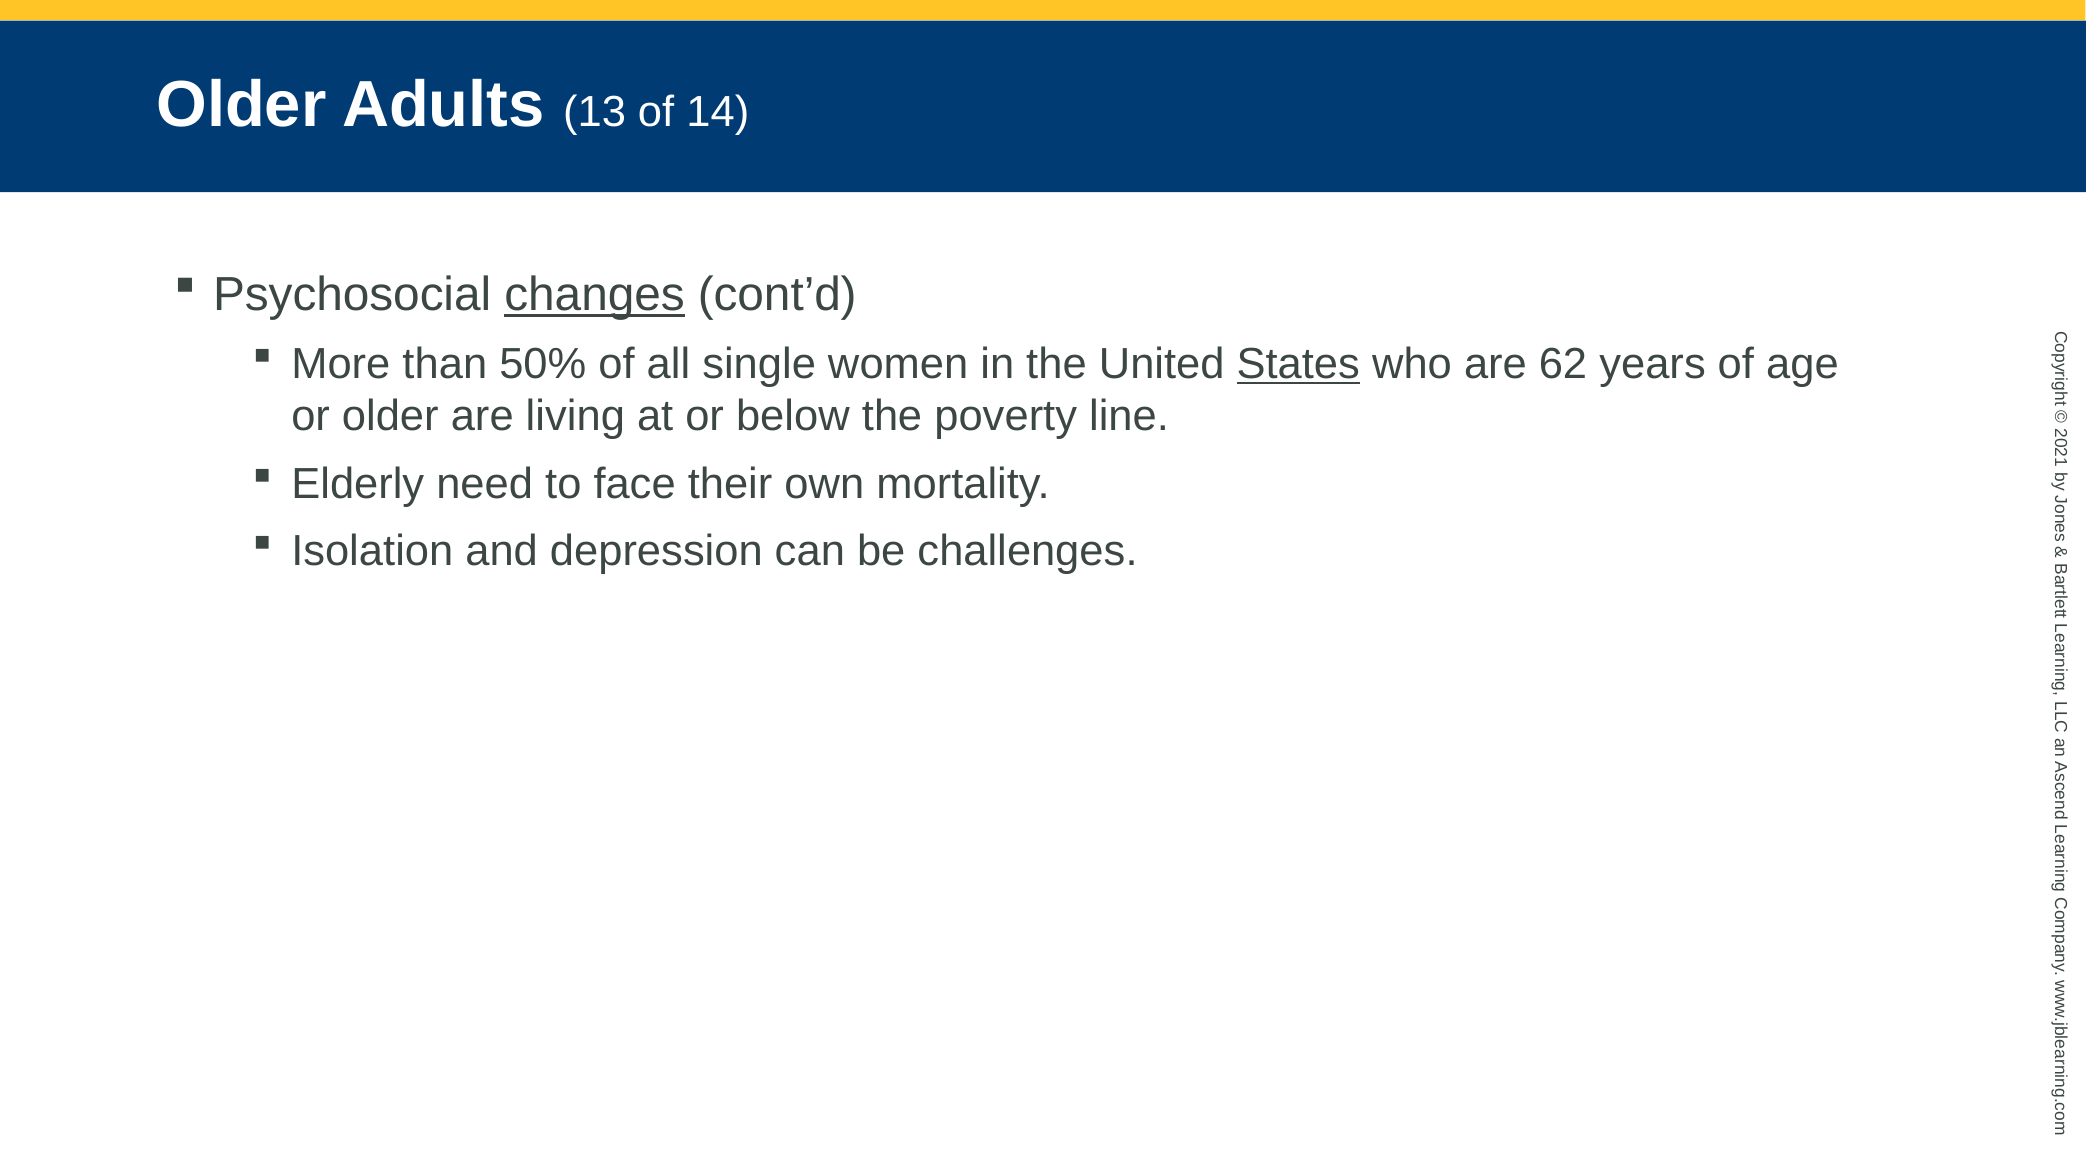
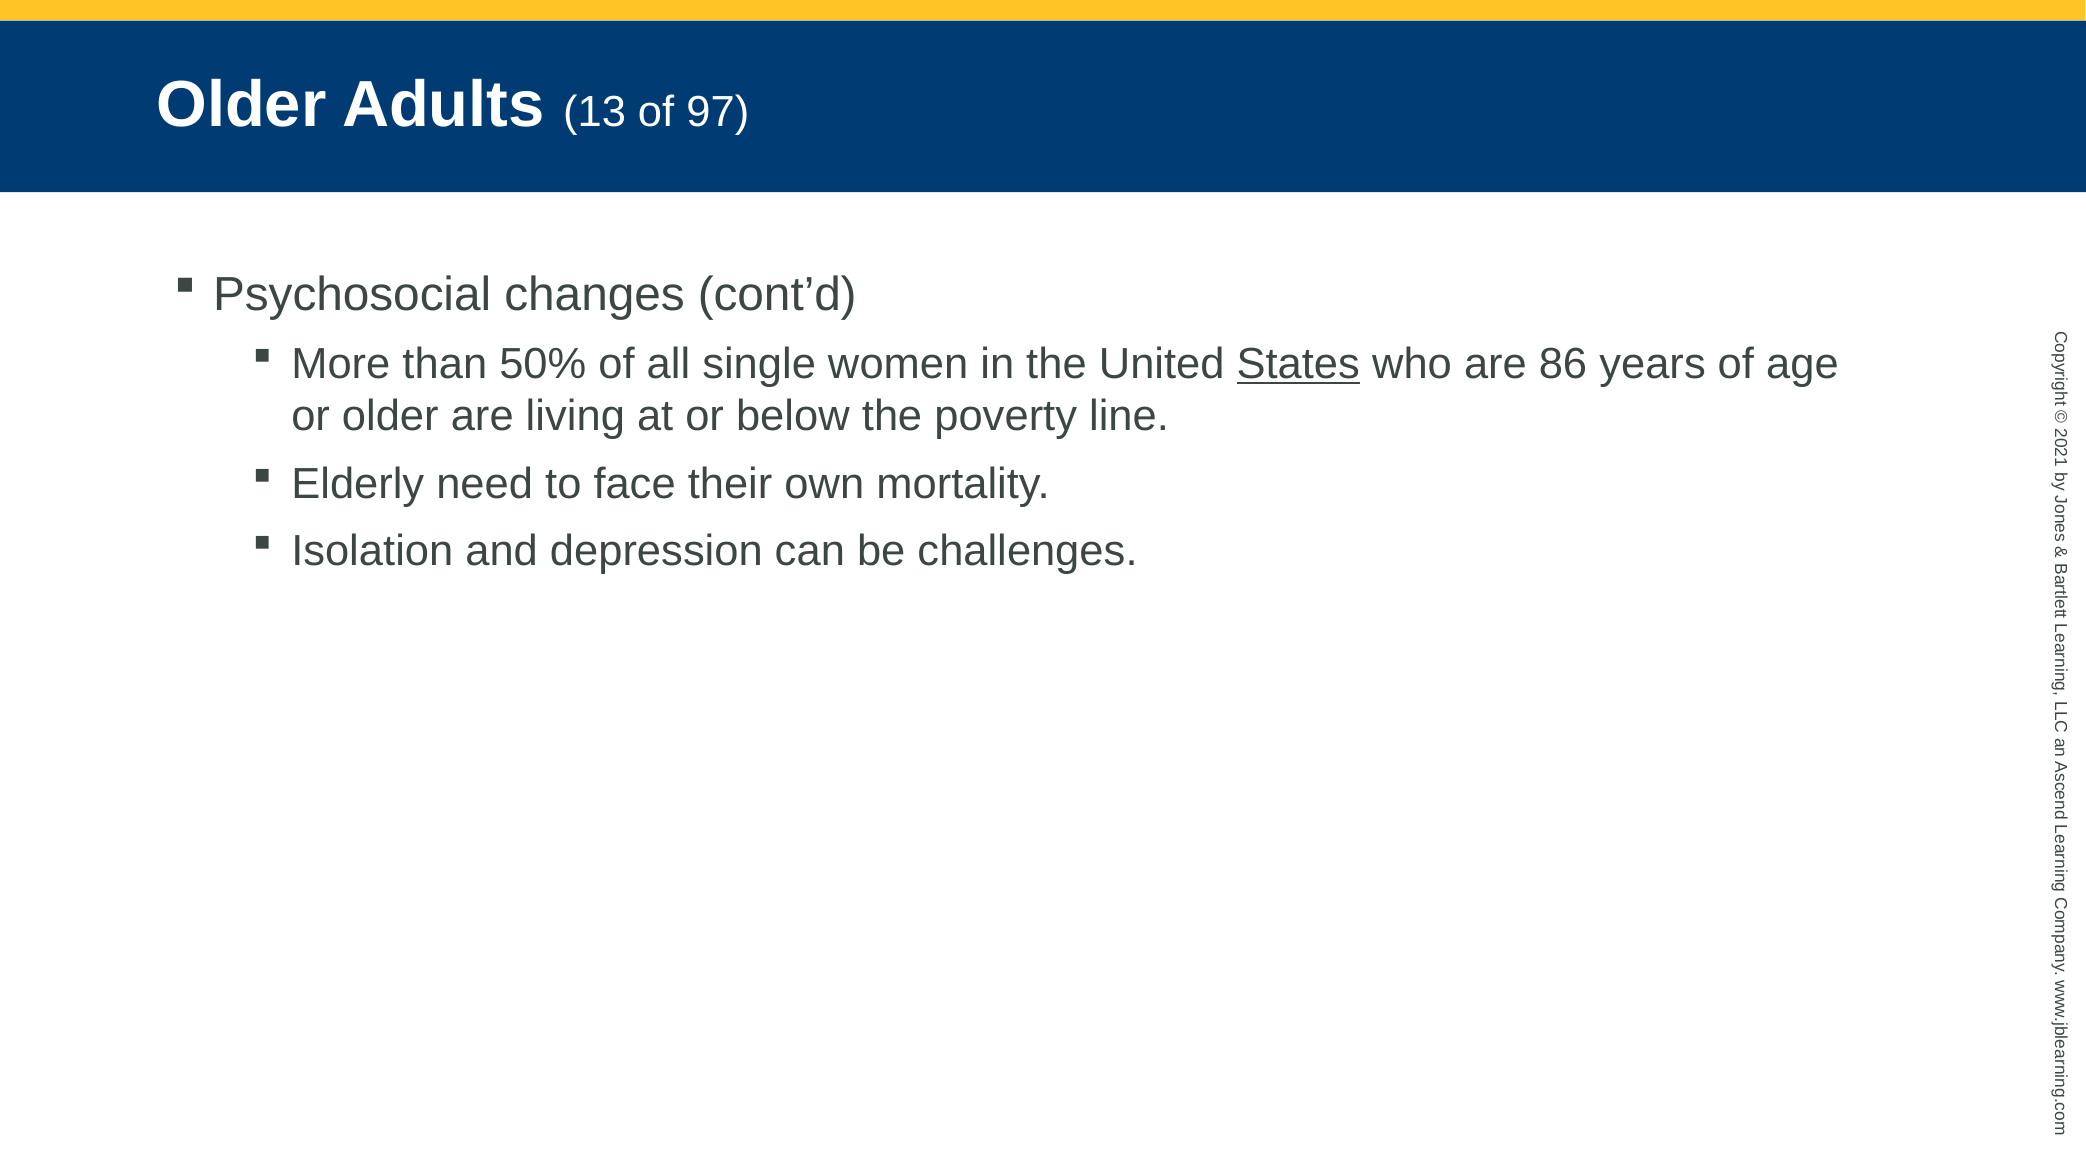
14: 14 -> 97
changes underline: present -> none
62: 62 -> 86
